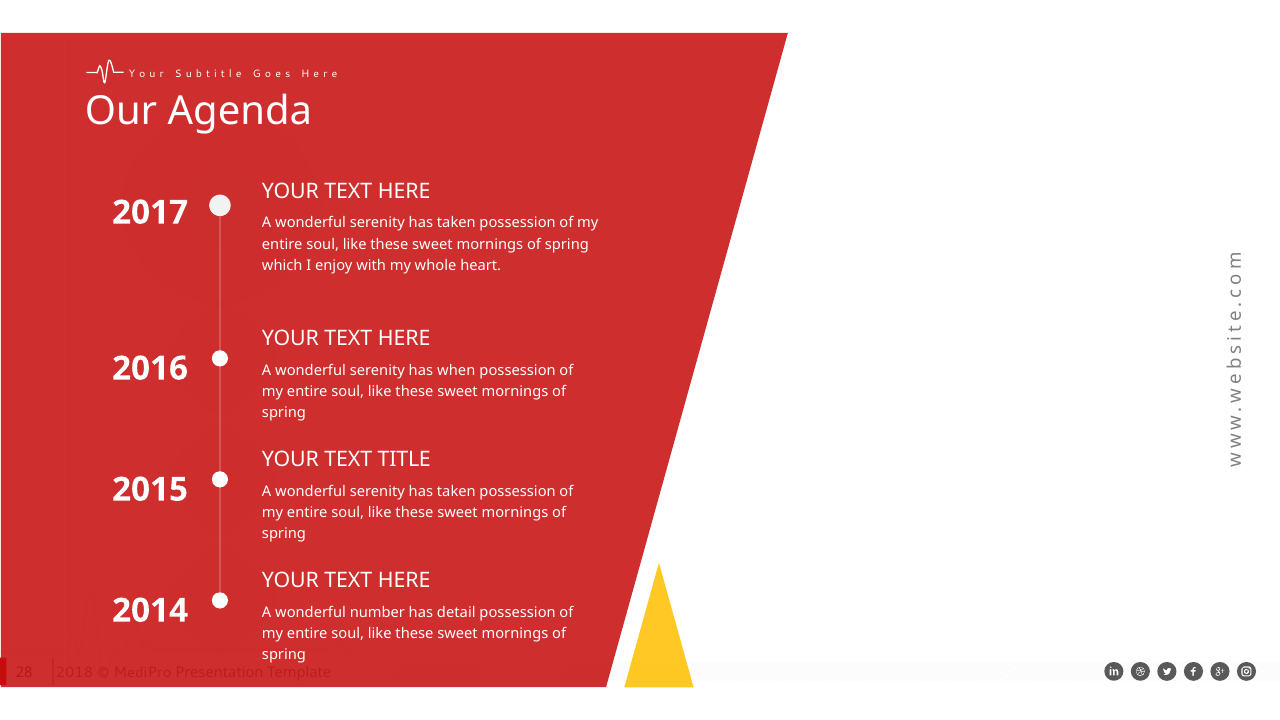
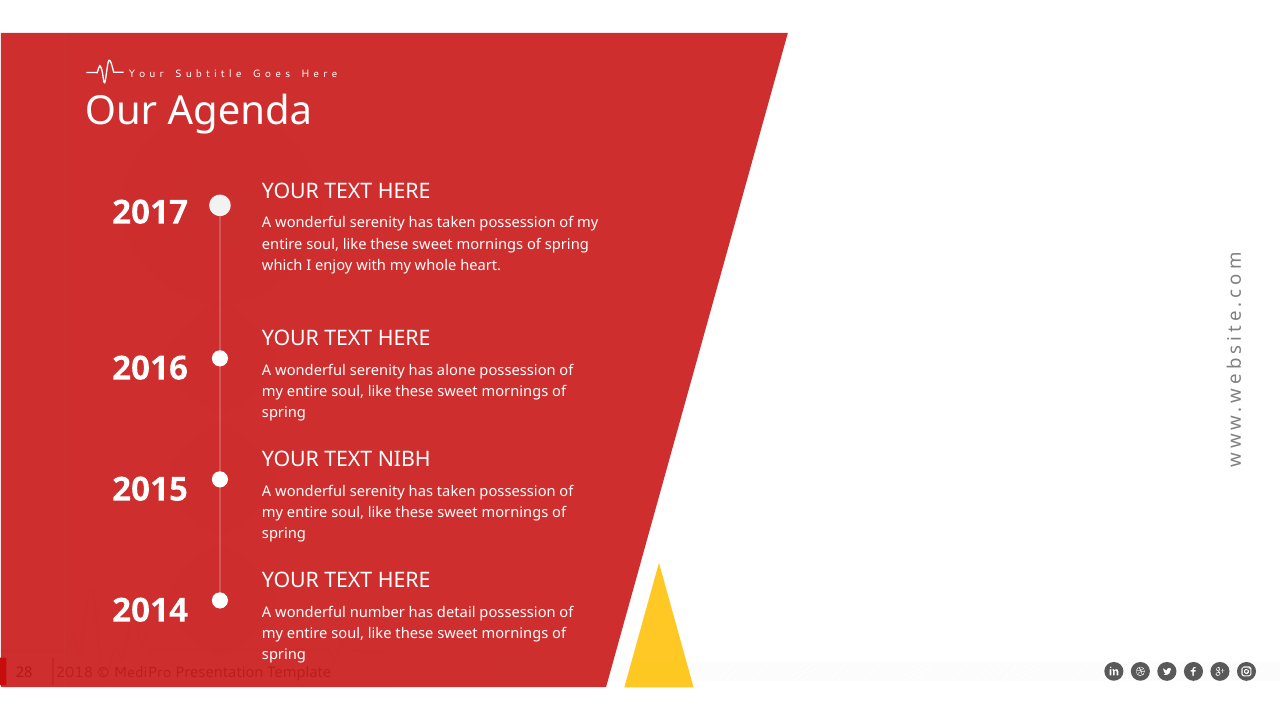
when: when -> alone
TITLE: TITLE -> NIBH
